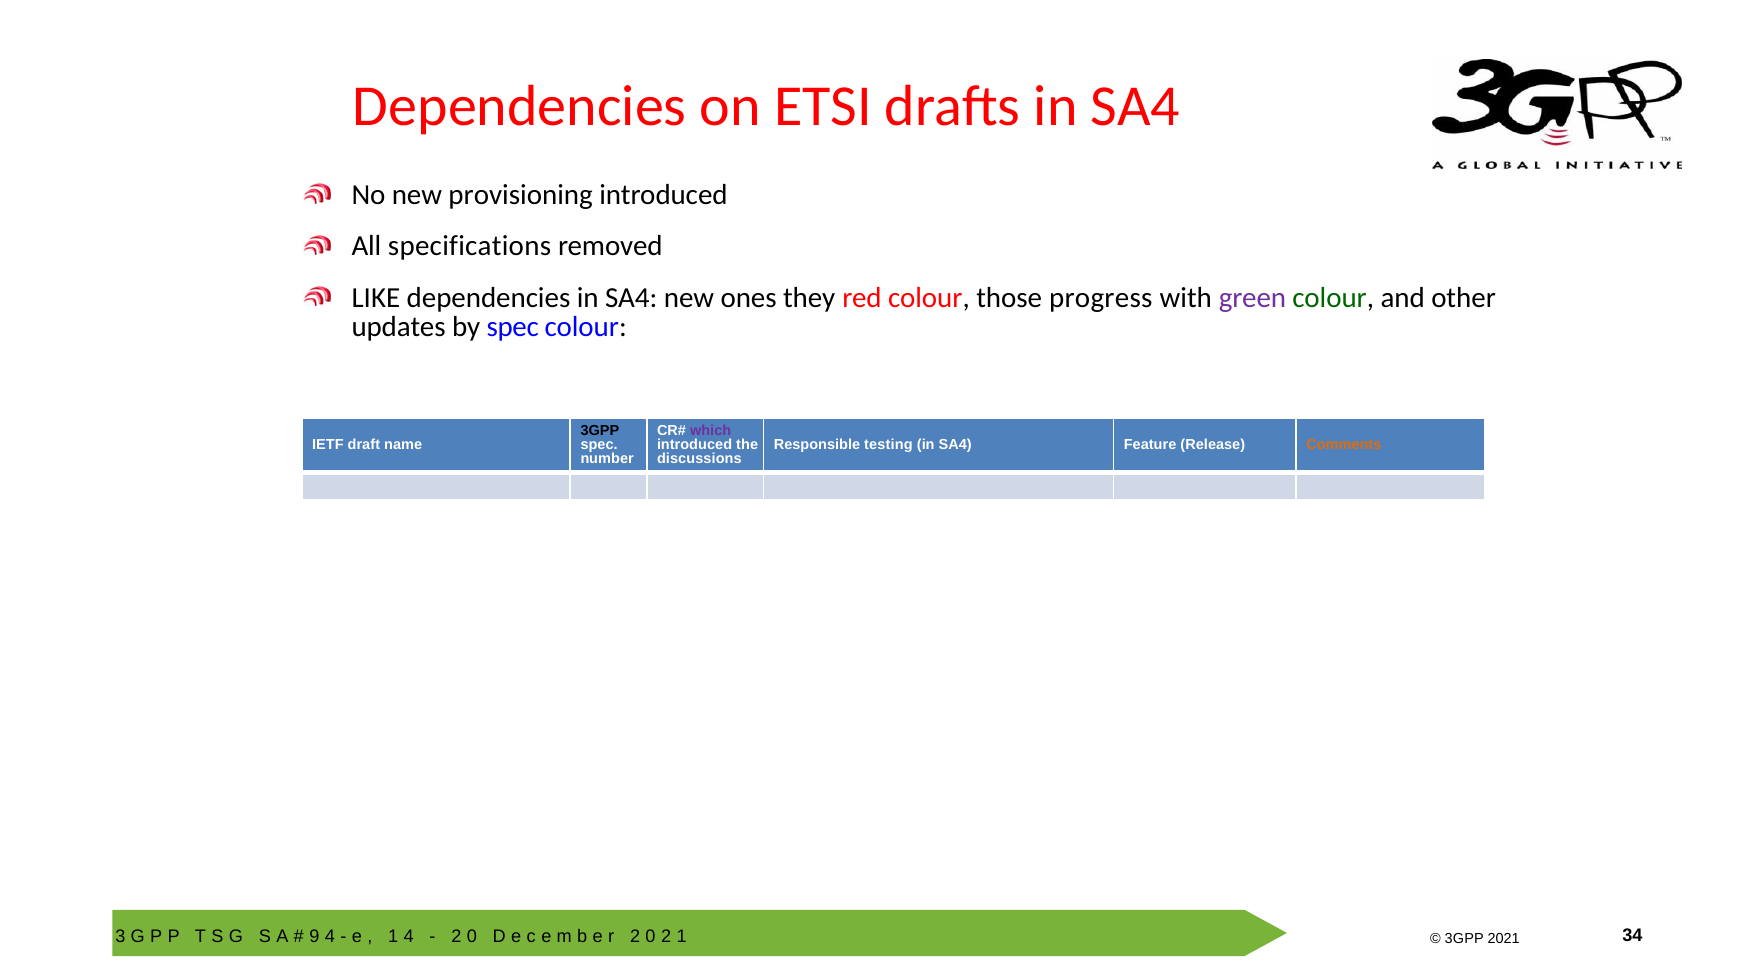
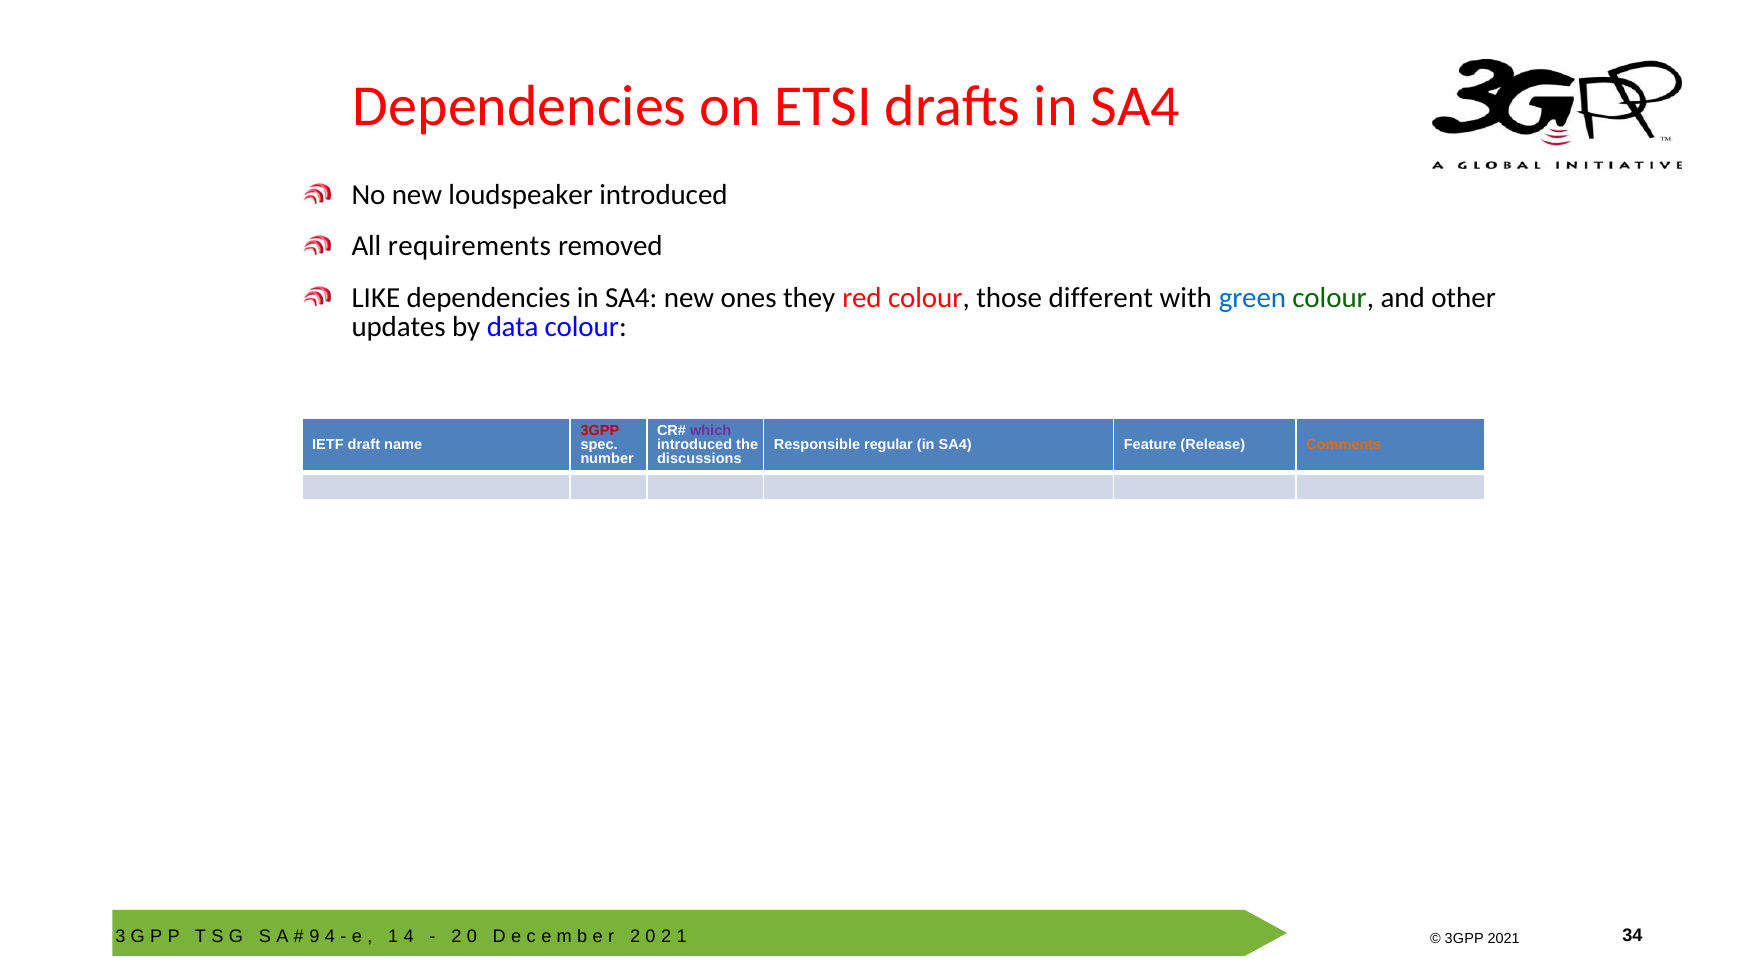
provisioning: provisioning -> loudspeaker
specifications: specifications -> requirements
progress: progress -> different
green colour: purple -> blue
by spec: spec -> data
3GPP at (600, 431) colour: black -> red
testing: testing -> regular
